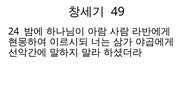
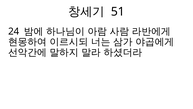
49: 49 -> 51
